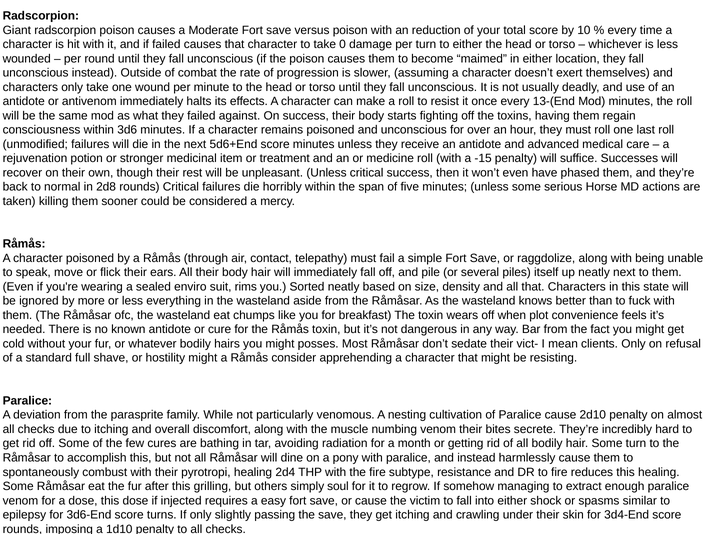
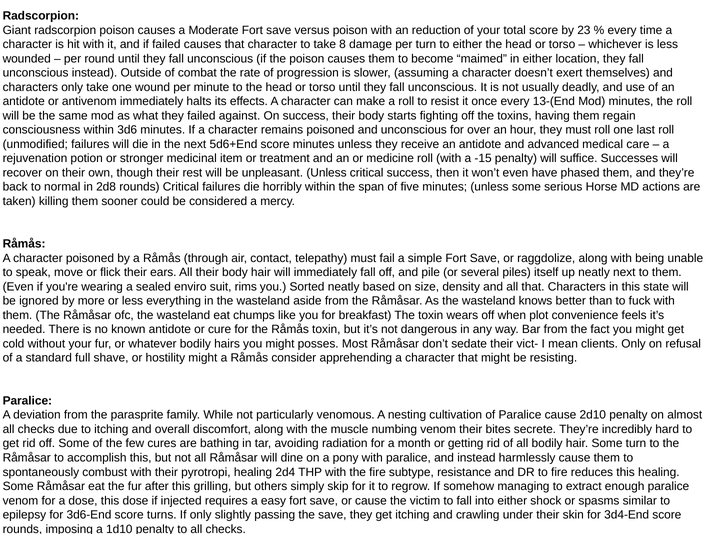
10: 10 -> 23
0: 0 -> 8
soul: soul -> skip
